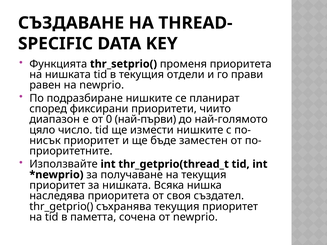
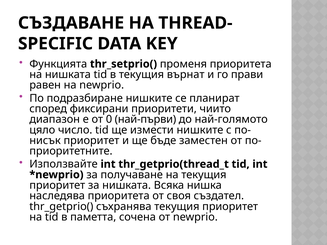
отдели: отдели -> върнат
